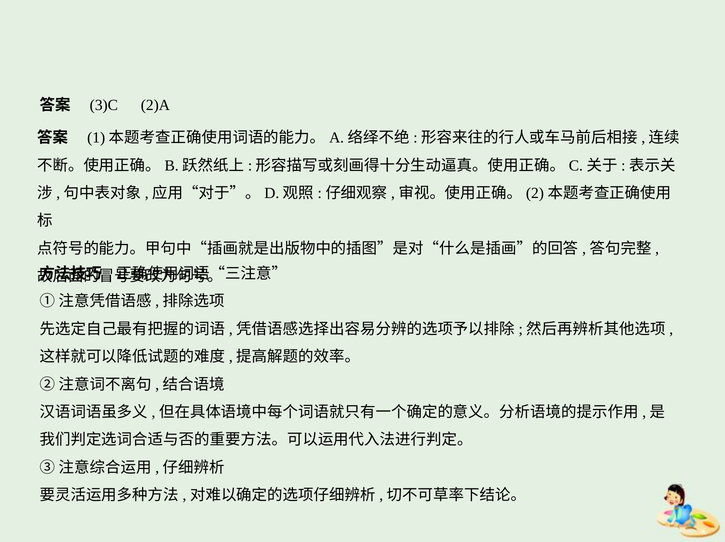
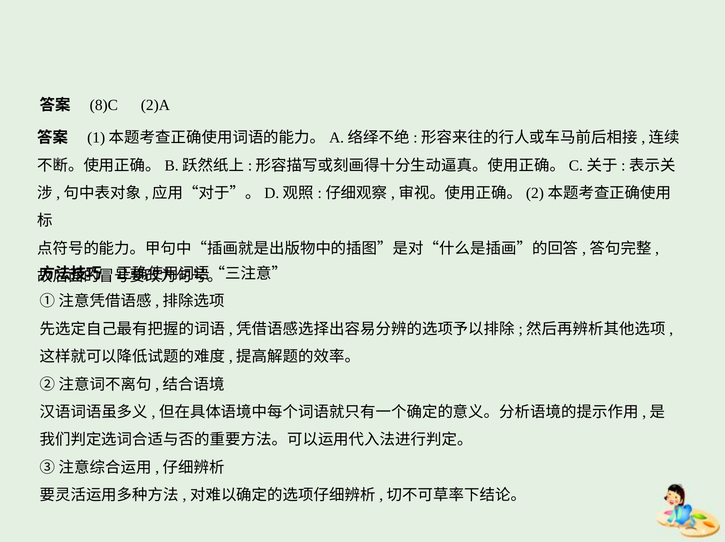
3)C: 3)C -> 8)C
